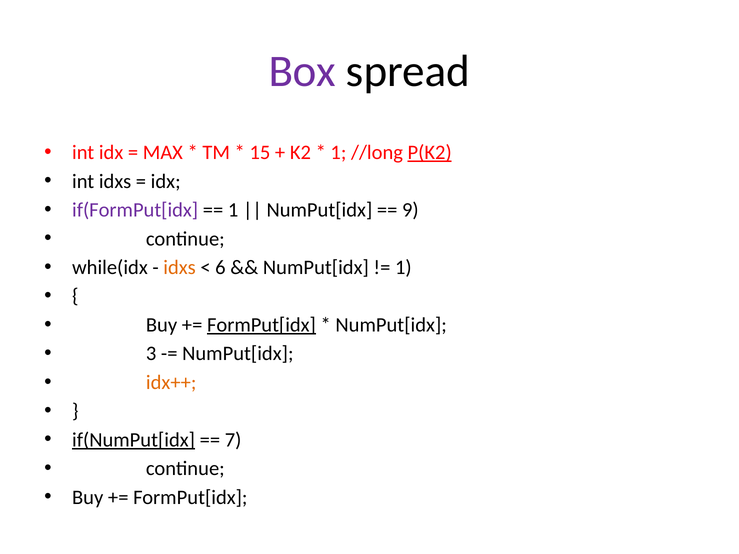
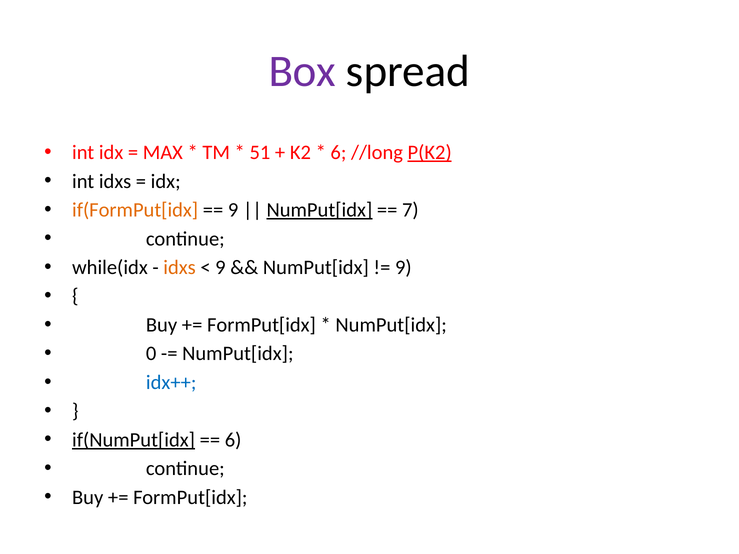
15: 15 -> 51
1 at (338, 153): 1 -> 6
if(FormPut[idx colour: purple -> orange
1 at (233, 210): 1 -> 9
NumPut[idx at (319, 210) underline: none -> present
9: 9 -> 7
6 at (220, 268): 6 -> 9
1 at (403, 268): 1 -> 9
FormPut[idx at (261, 325) underline: present -> none
3: 3 -> 0
idx++ colour: orange -> blue
7 at (233, 440): 7 -> 6
